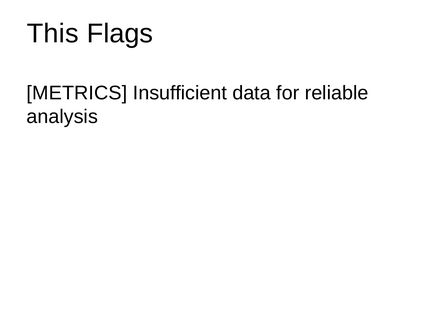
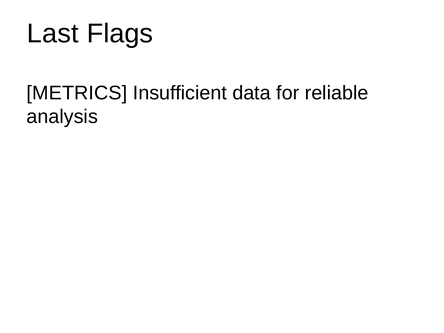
This: This -> Last
